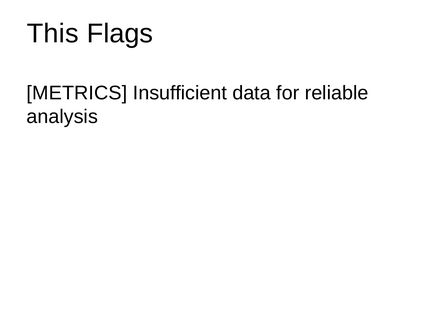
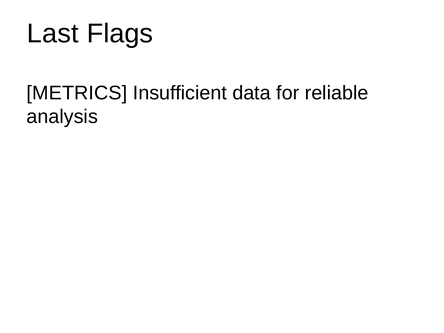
This: This -> Last
